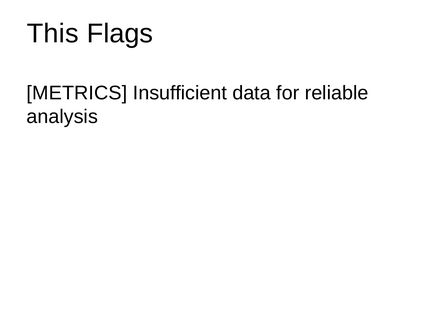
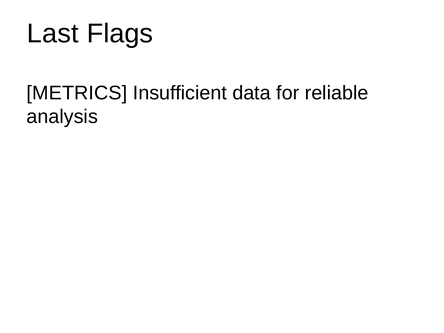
This: This -> Last
